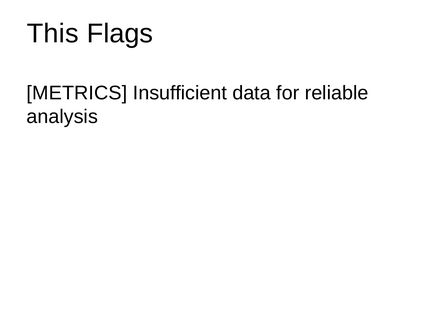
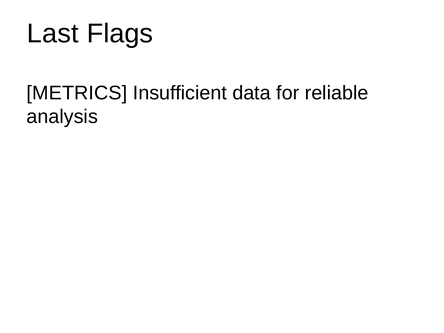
This: This -> Last
